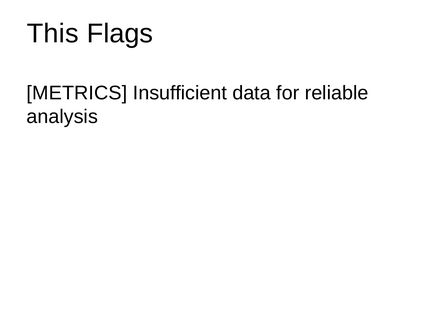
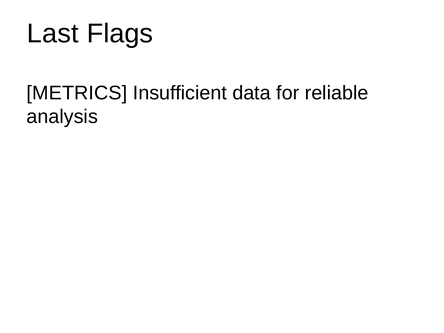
This: This -> Last
